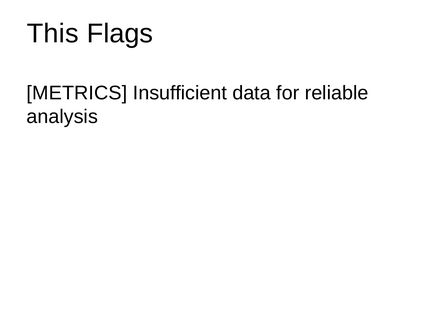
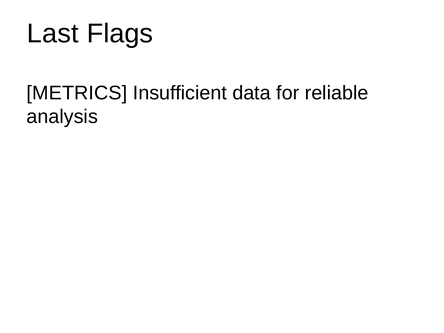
This: This -> Last
